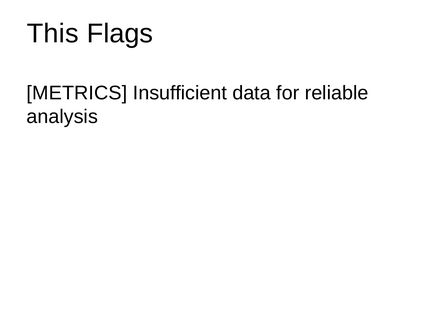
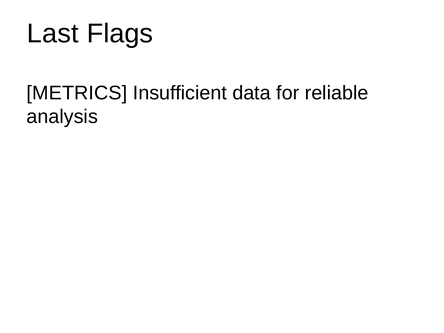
This: This -> Last
